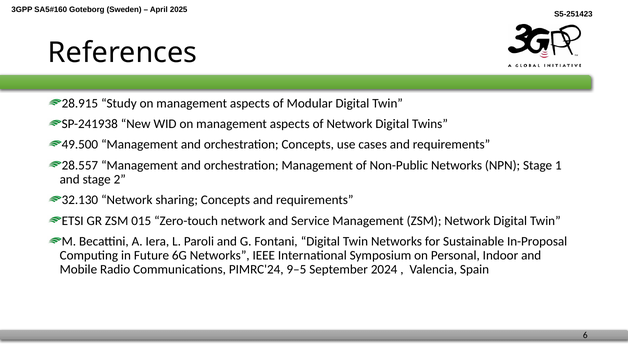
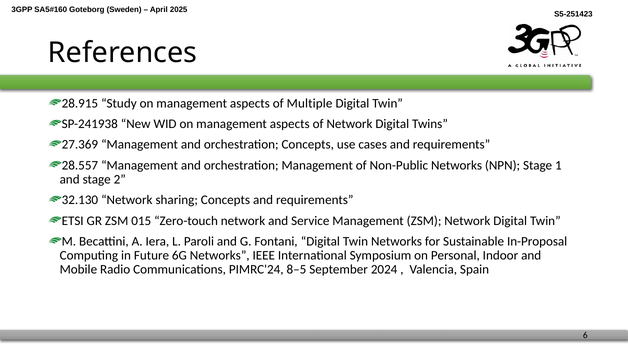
Modular: Modular -> Multiple
49.500: 49.500 -> 27.369
9–5: 9–5 -> 8–5
